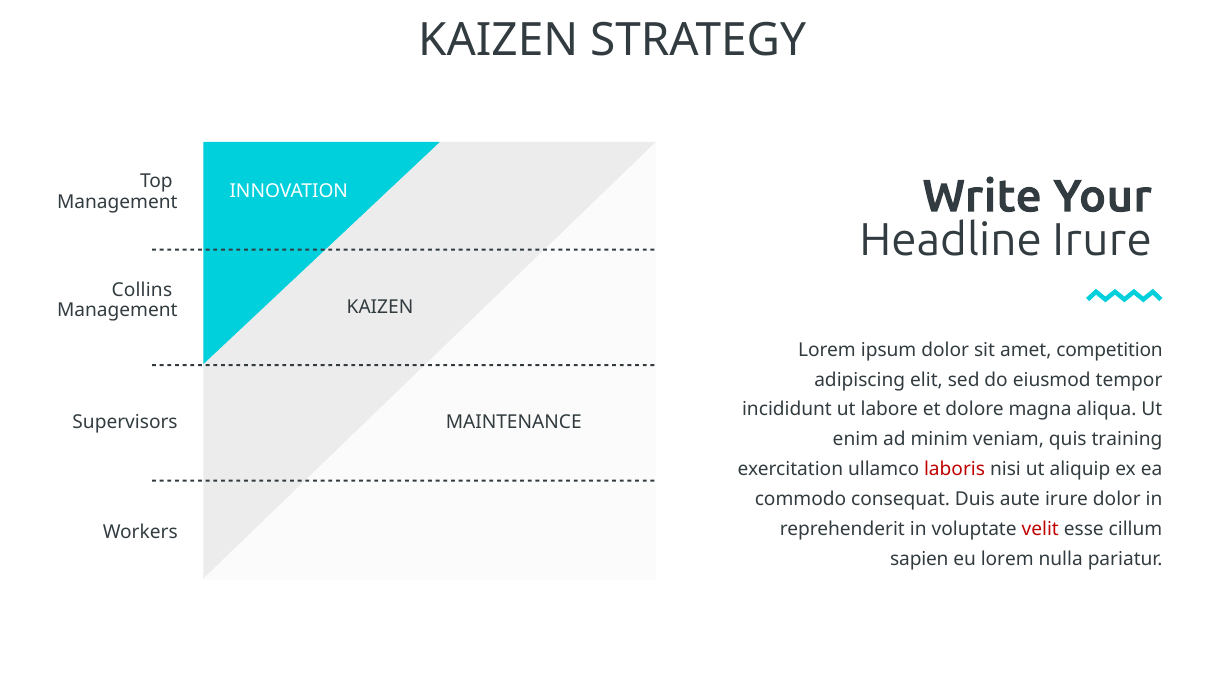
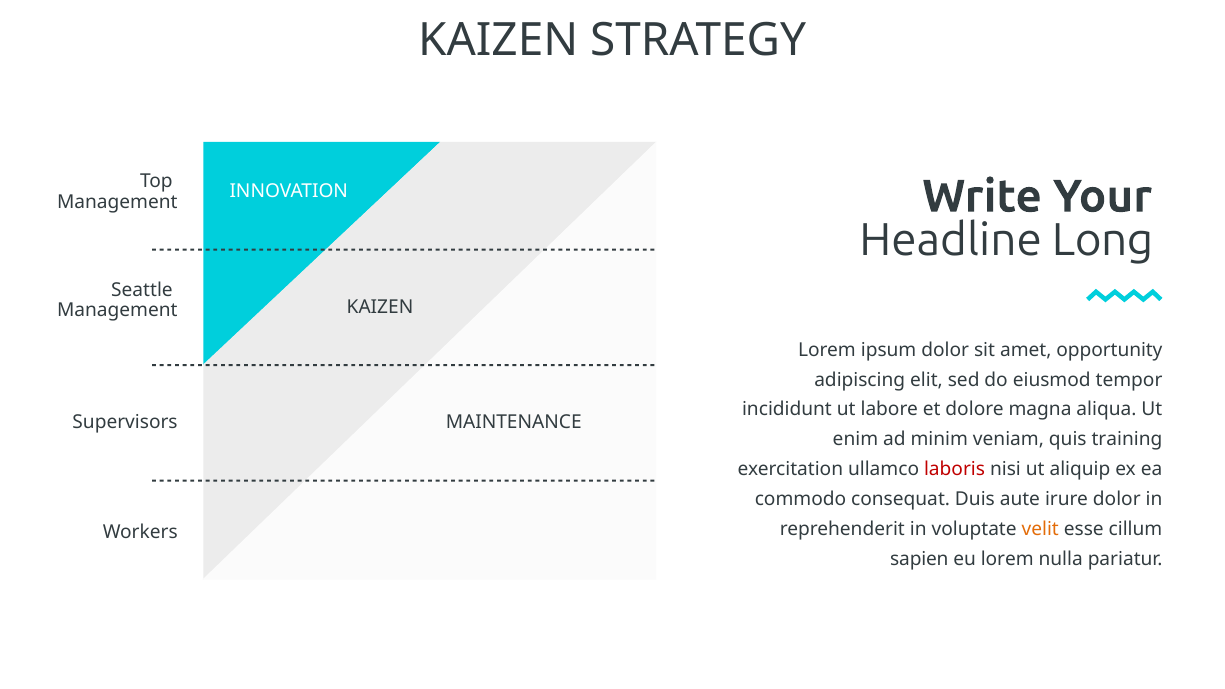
Headline Irure: Irure -> Long
Collins: Collins -> Seattle
competition: competition -> opportunity
velit colour: red -> orange
